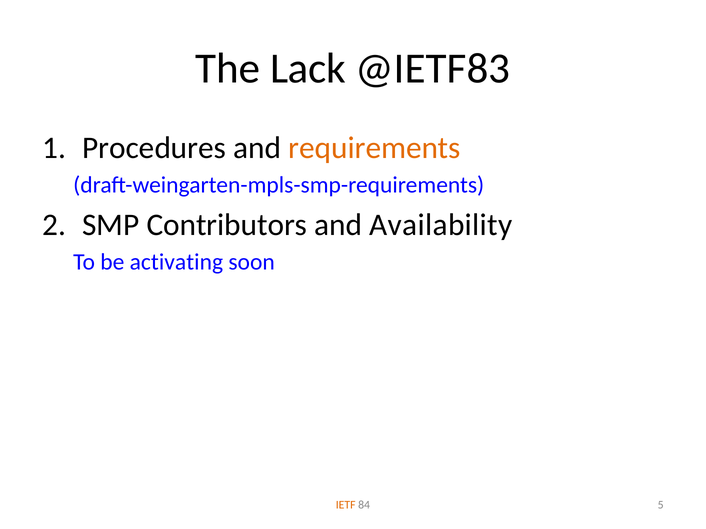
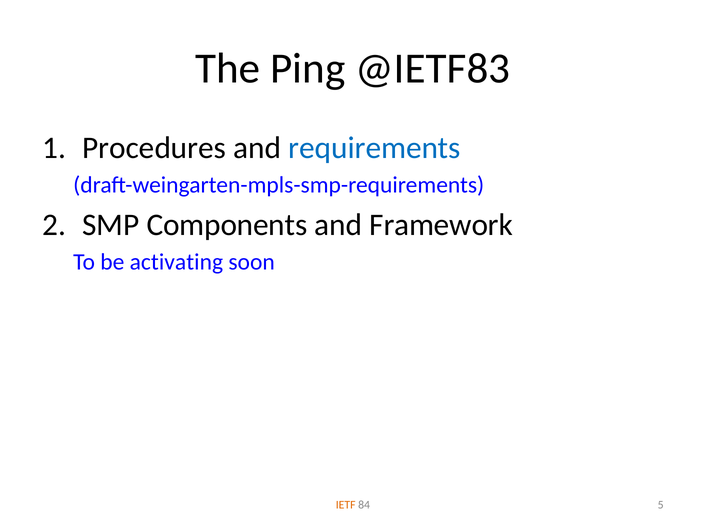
Lack: Lack -> Ping
requirements colour: orange -> blue
Contributors: Contributors -> Components
Availability: Availability -> Framework
